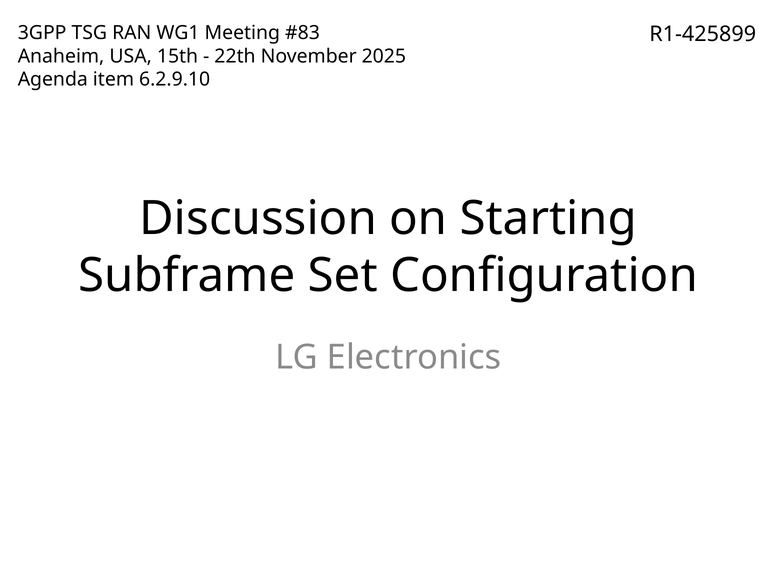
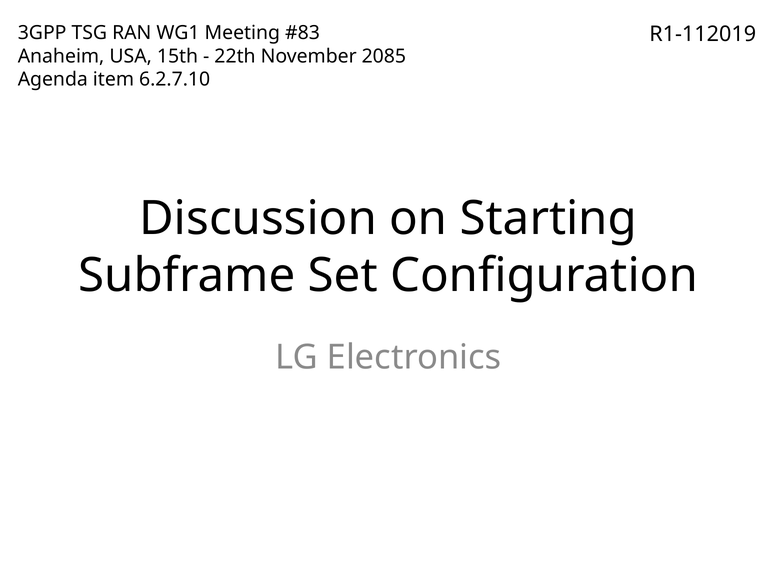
R1-425899: R1-425899 -> R1-112019
2025: 2025 -> 2085
6.2.9.10: 6.2.9.10 -> 6.2.7.10
